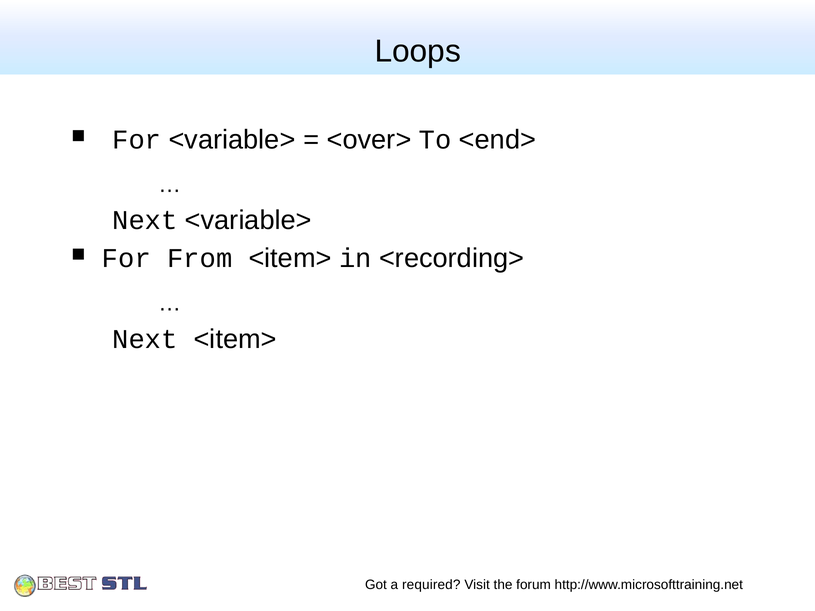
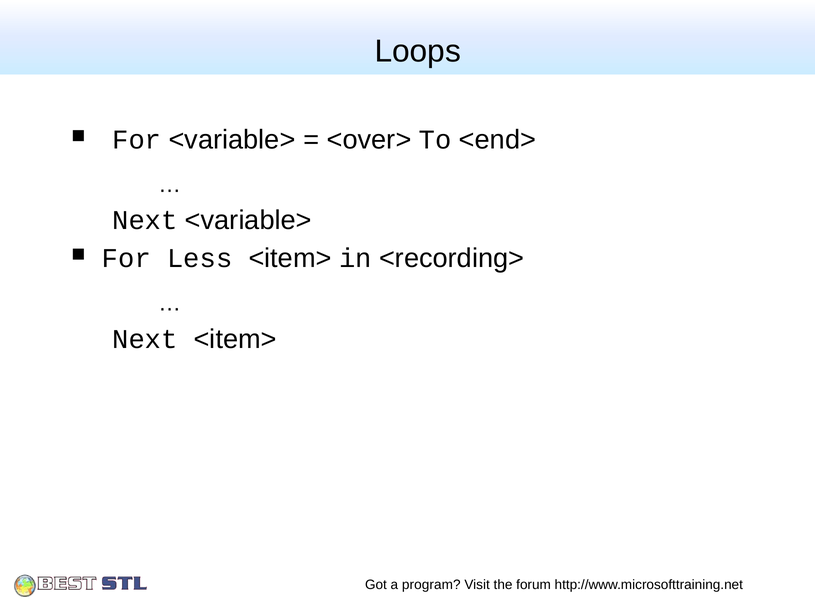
From: From -> Less
required: required -> program
